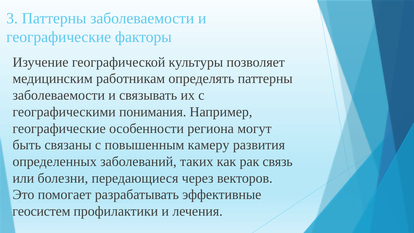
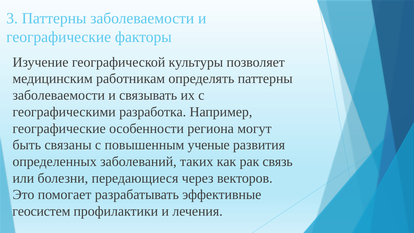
понимания: понимания -> разработка
камеру: камеру -> ученые
